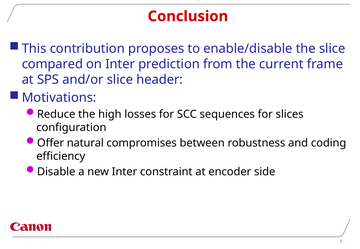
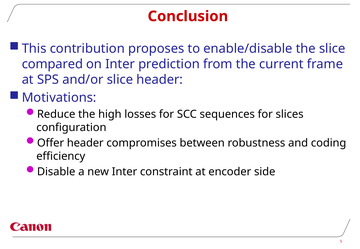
Offer natural: natural -> header
